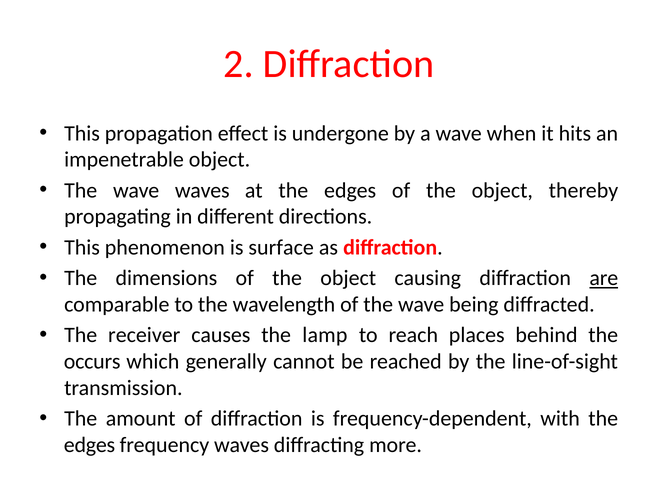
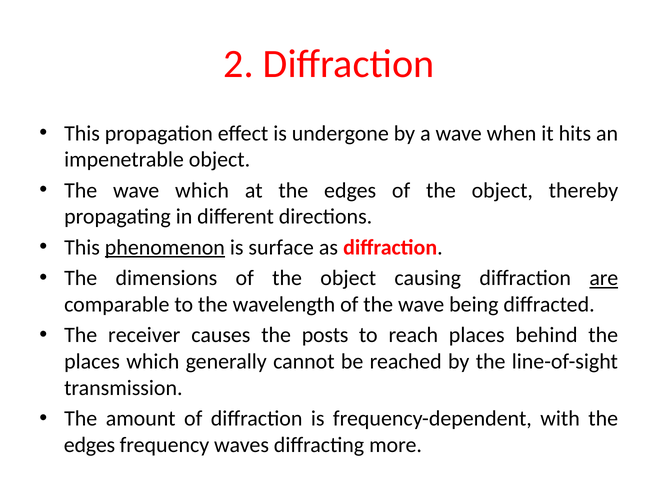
wave waves: waves -> which
phenomenon underline: none -> present
lamp: lamp -> posts
occurs at (92, 361): occurs -> places
